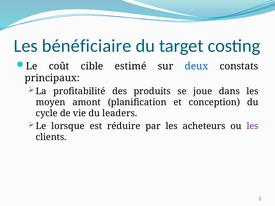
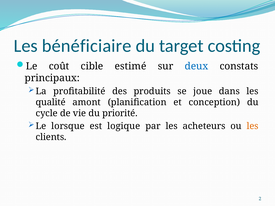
moyen: moyen -> qualité
leaders: leaders -> priorité
réduire: réduire -> logique
les at (253, 126) colour: purple -> orange
